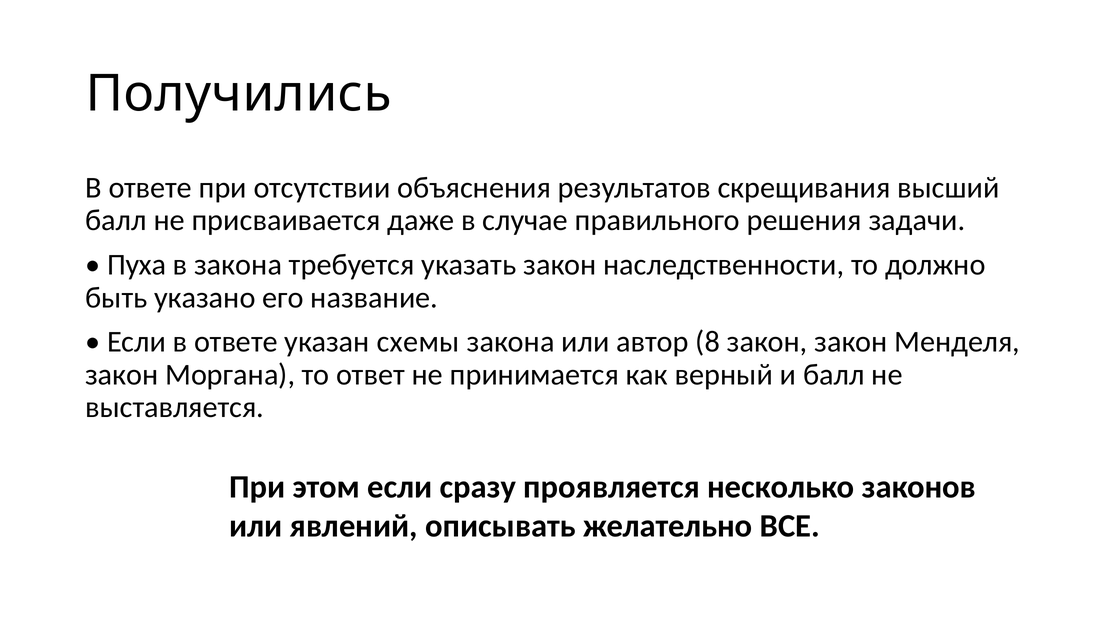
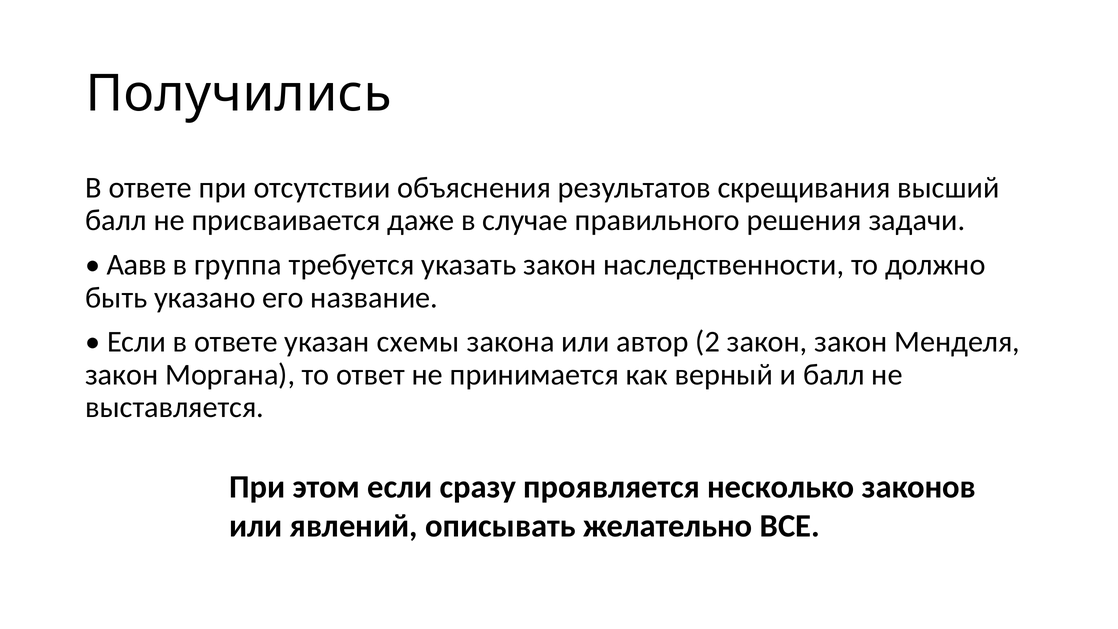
Пуха: Пуха -> Аавв
в закона: закона -> группа
8: 8 -> 2
